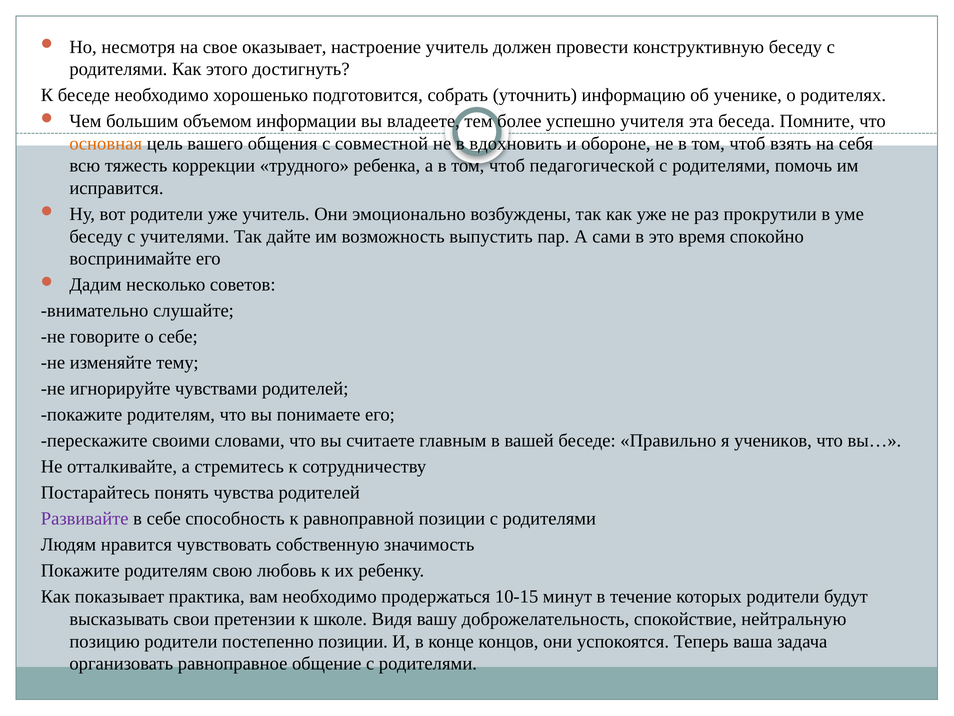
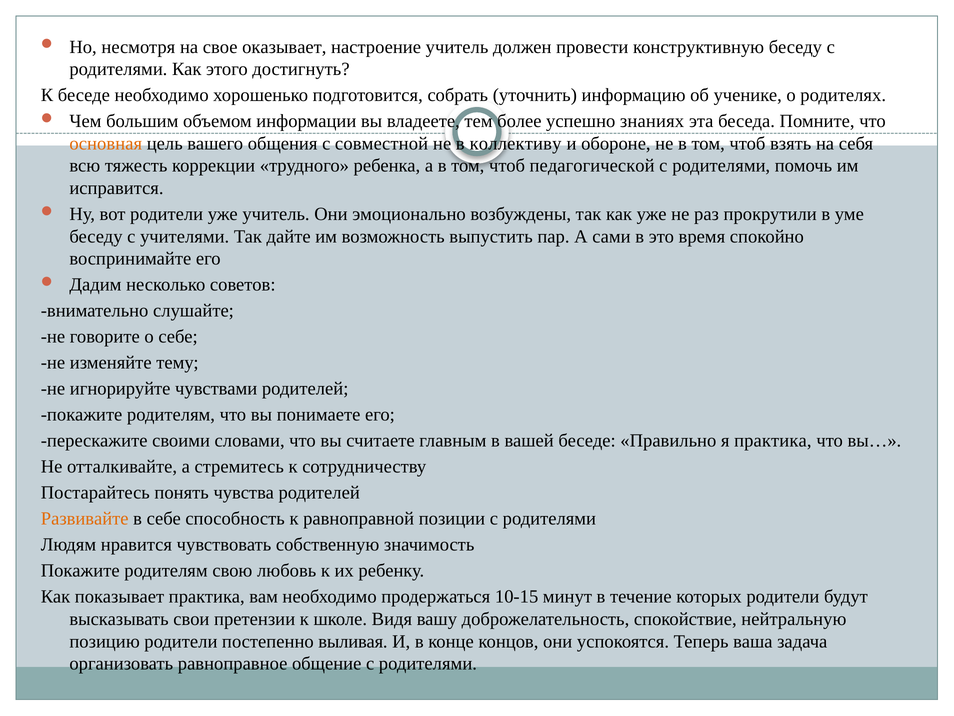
учителя: учителя -> знаниях
вдохновить: вдохновить -> коллективу
я учеников: учеников -> практика
Развивайте colour: purple -> orange
постепенно позиции: позиции -> выливая
